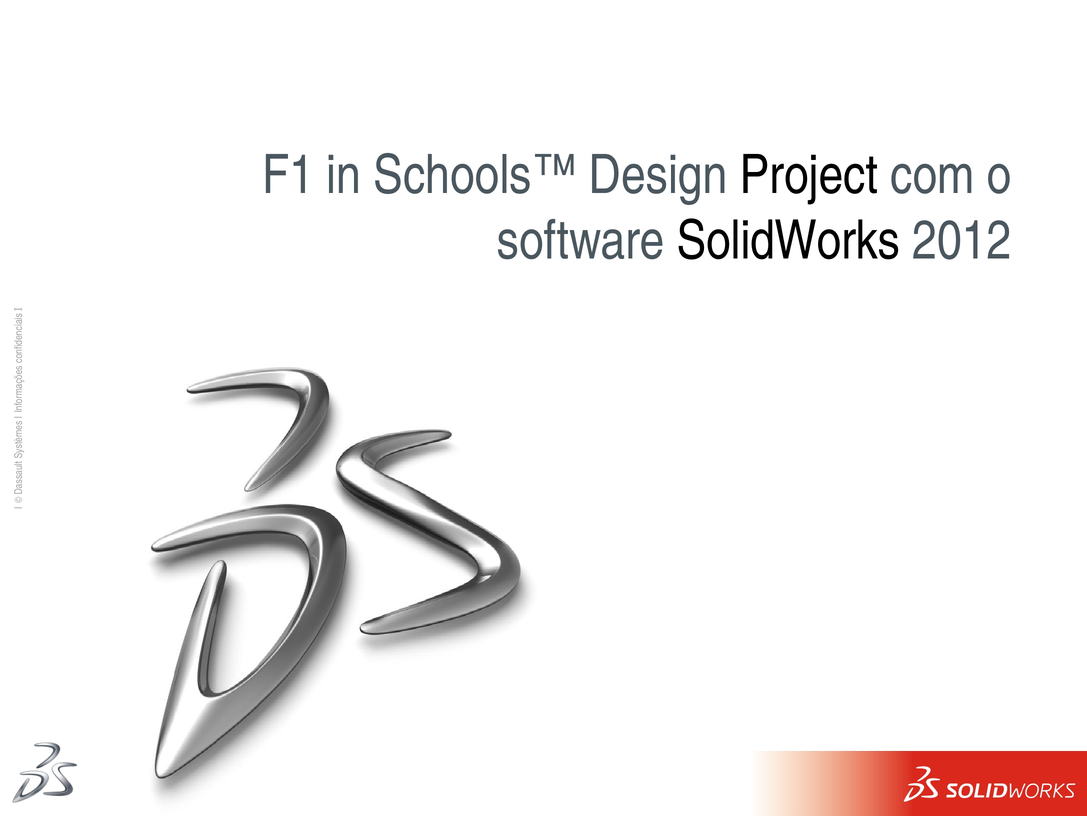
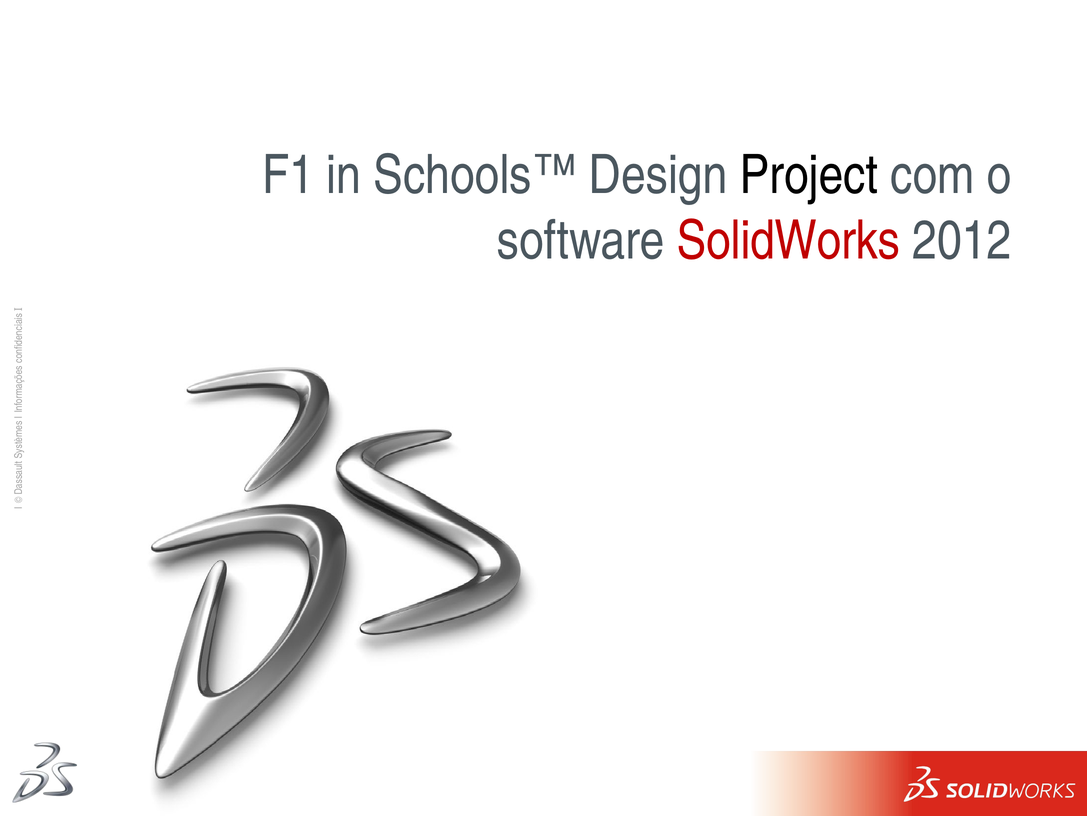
SolidWorks colour: black -> red
